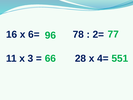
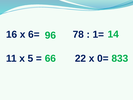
2=: 2= -> 1=
77: 77 -> 14
551: 551 -> 833
3: 3 -> 5
28: 28 -> 22
4=: 4= -> 0=
